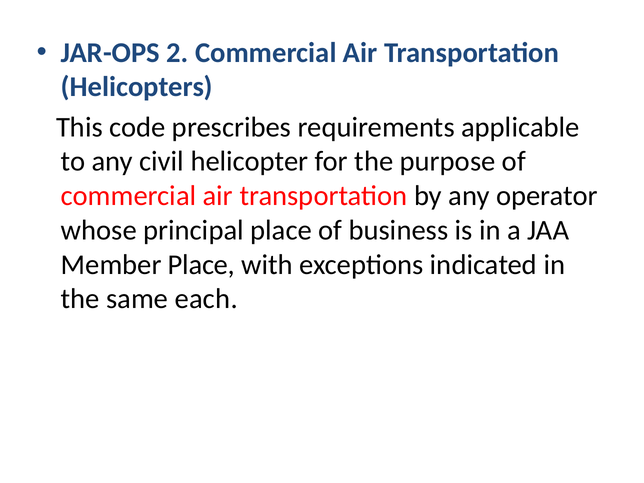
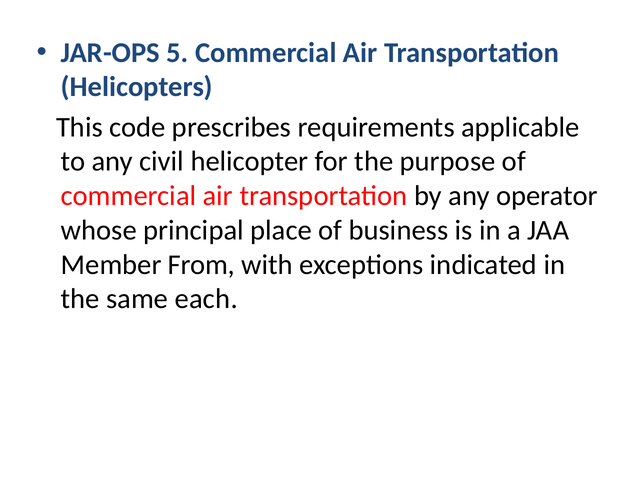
2: 2 -> 5
Member Place: Place -> From
